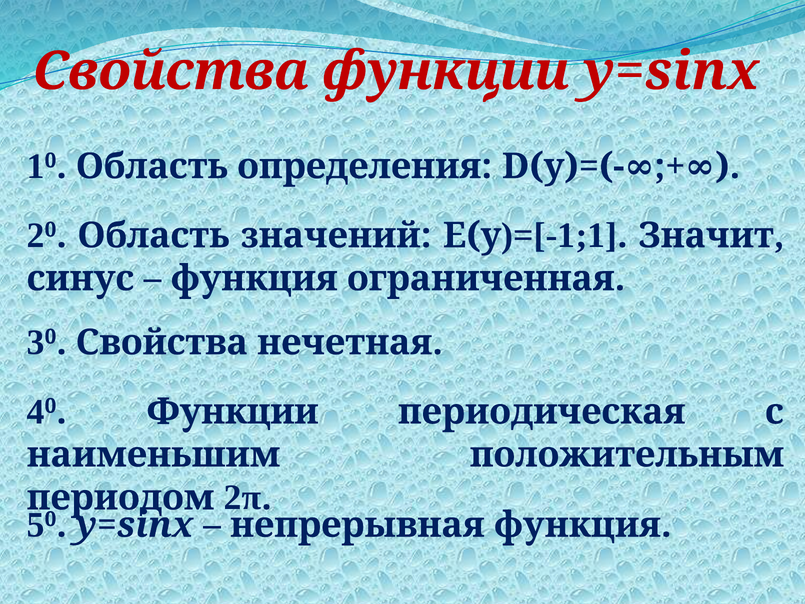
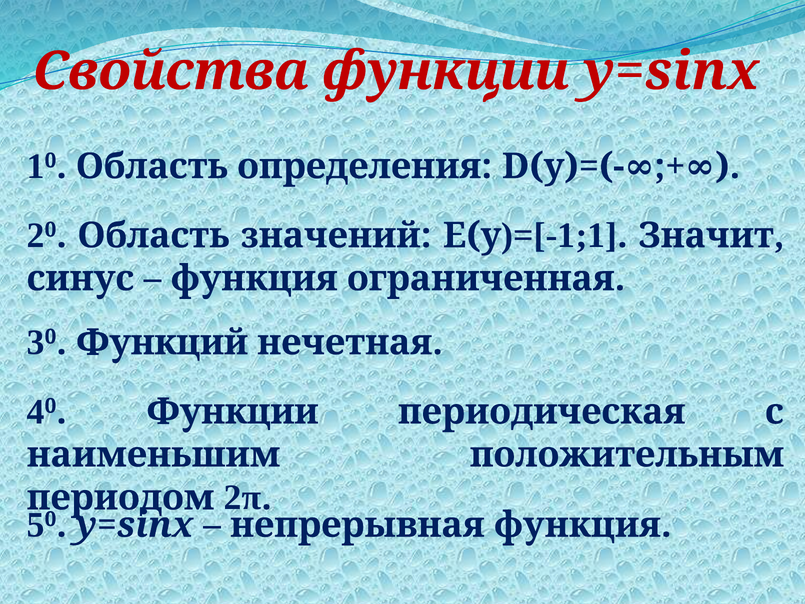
Свойства at (162, 342): Свойства -> Функций
